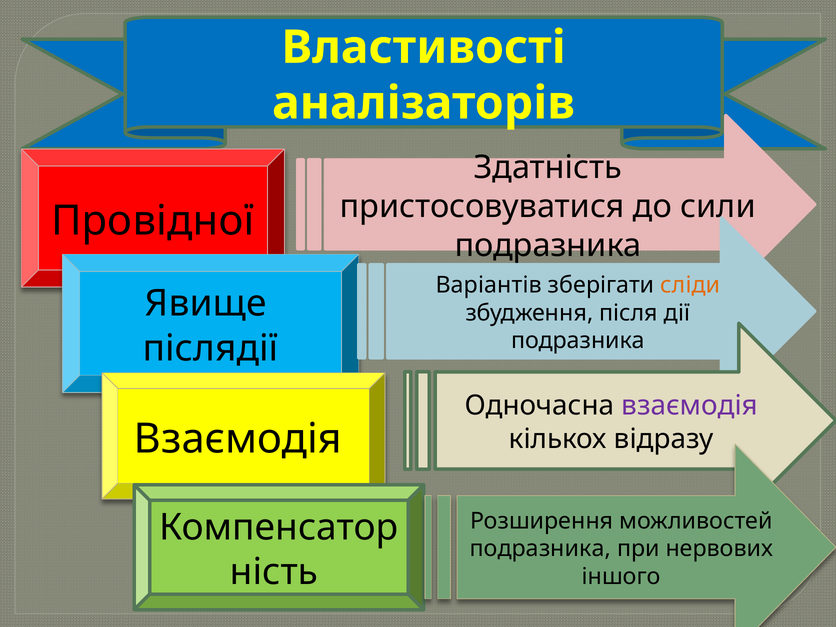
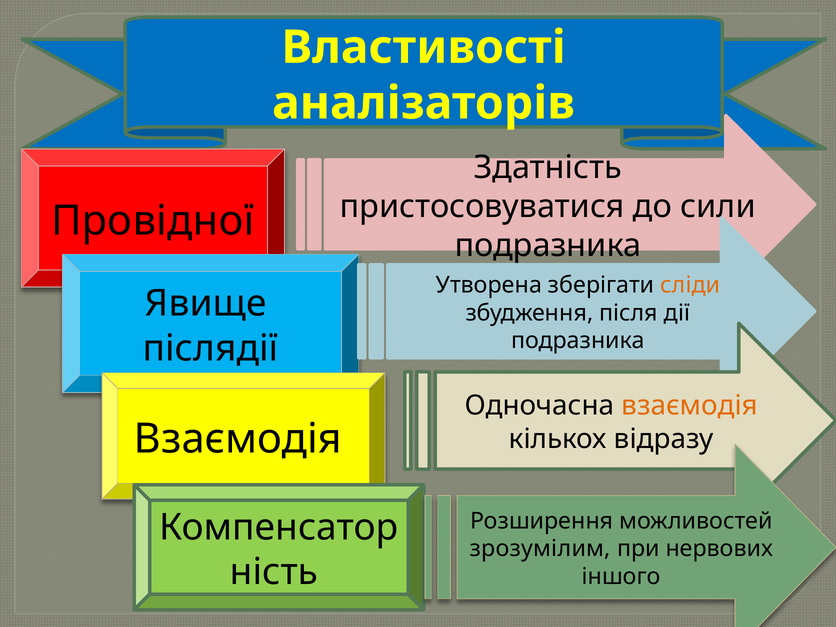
Варіантів: Варіантів -> Утворена
взаємодія at (690, 406) colour: purple -> orange
подразника at (540, 549): подразника -> зрозумілим
